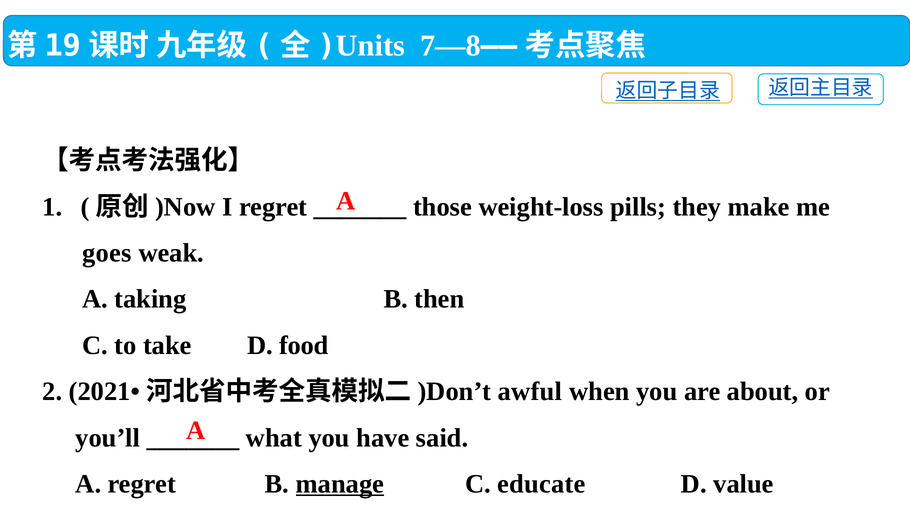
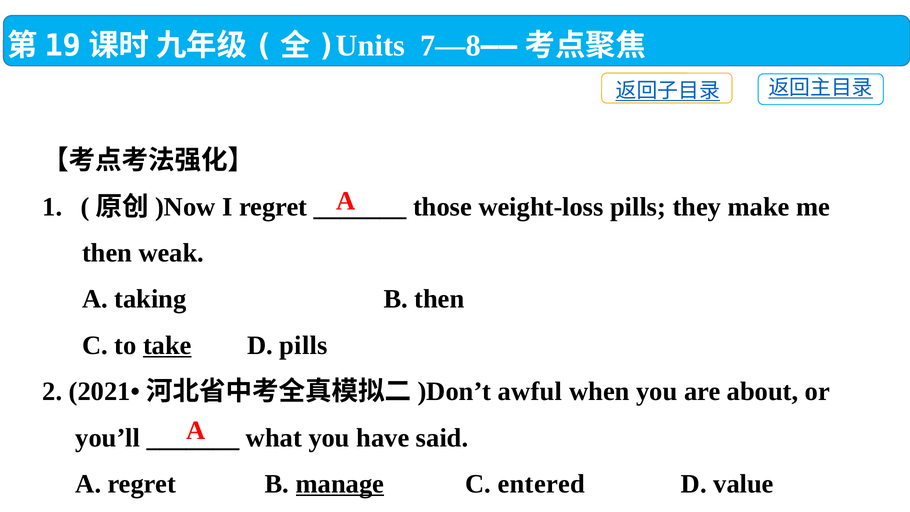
goes at (107, 253): goes -> then
take underline: none -> present
D food: food -> pills
educate: educate -> entered
